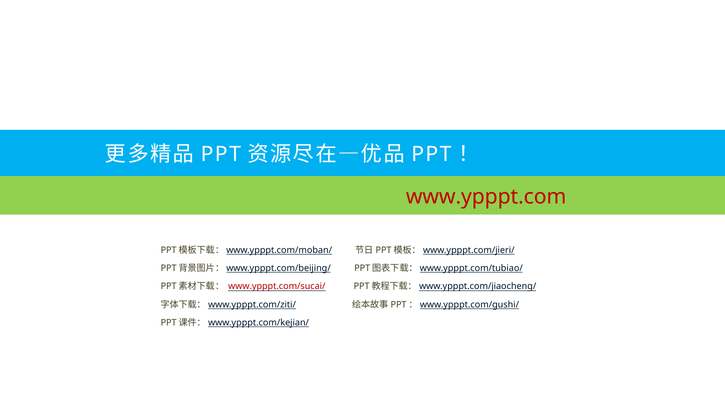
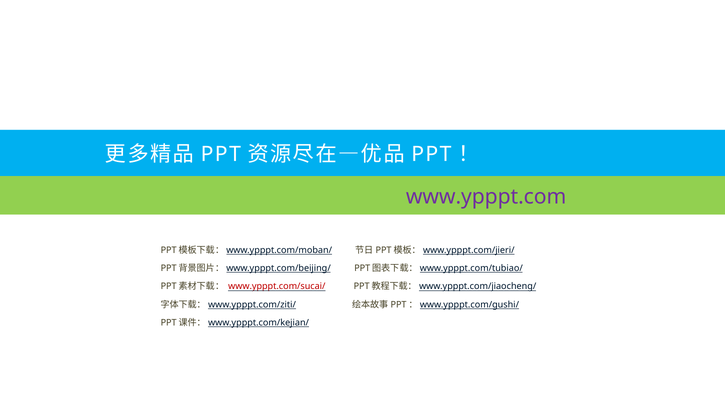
www.ypppt.com colour: red -> purple
